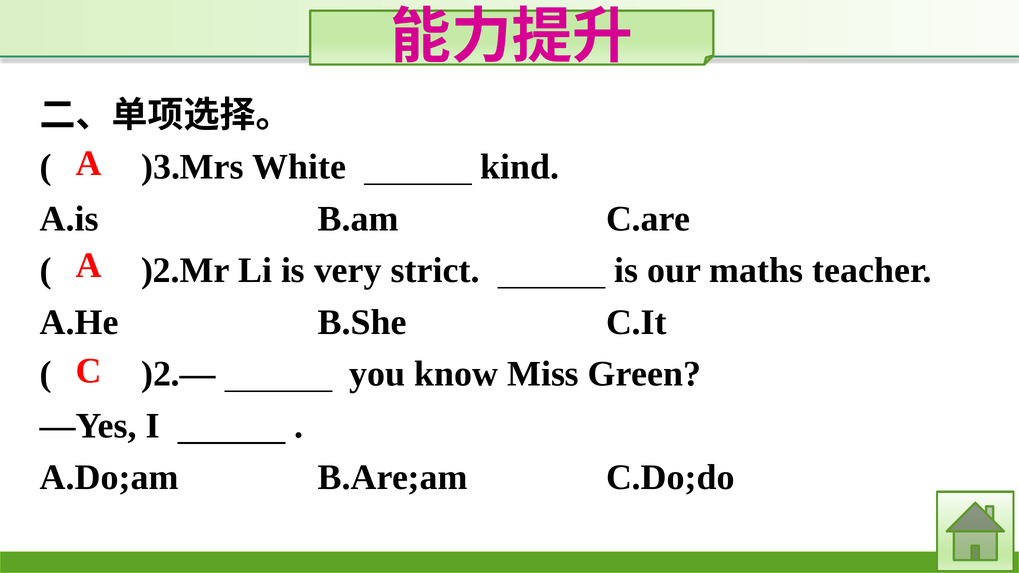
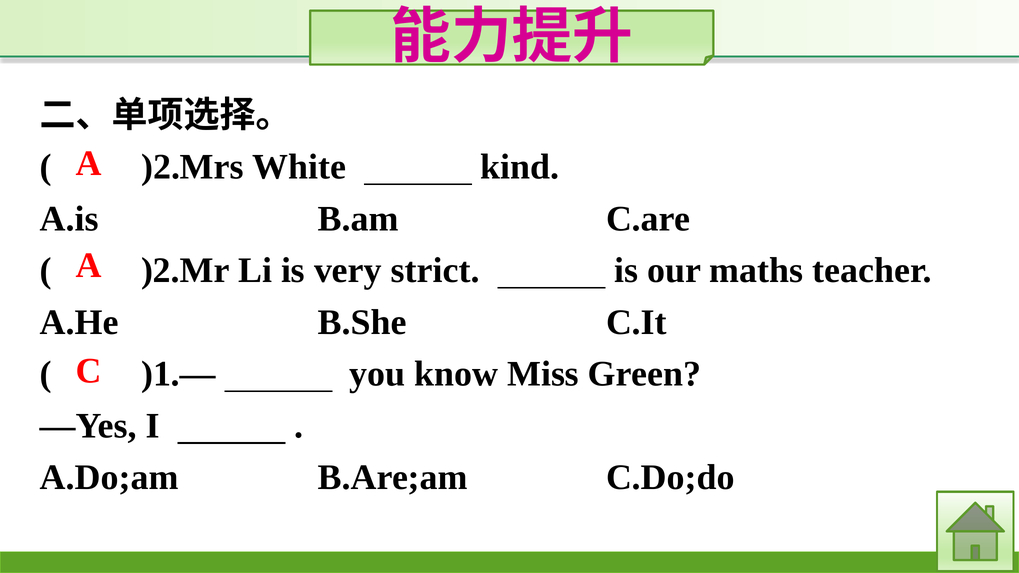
)3.Mrs: )3.Mrs -> )2.Mrs
)2.—: )2.— -> )1.—
